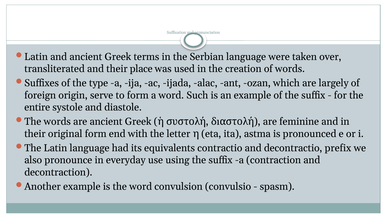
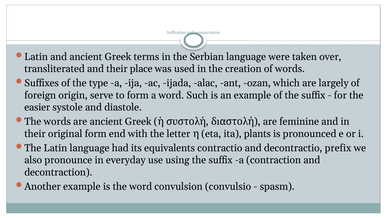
entire: entire -> easier
astma: astma -> plants
